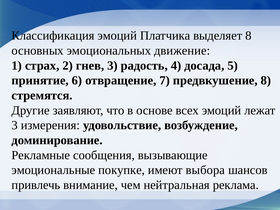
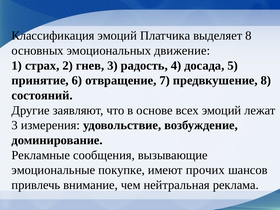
стремятся: стремятся -> состояний
выбора: выбора -> прочих
